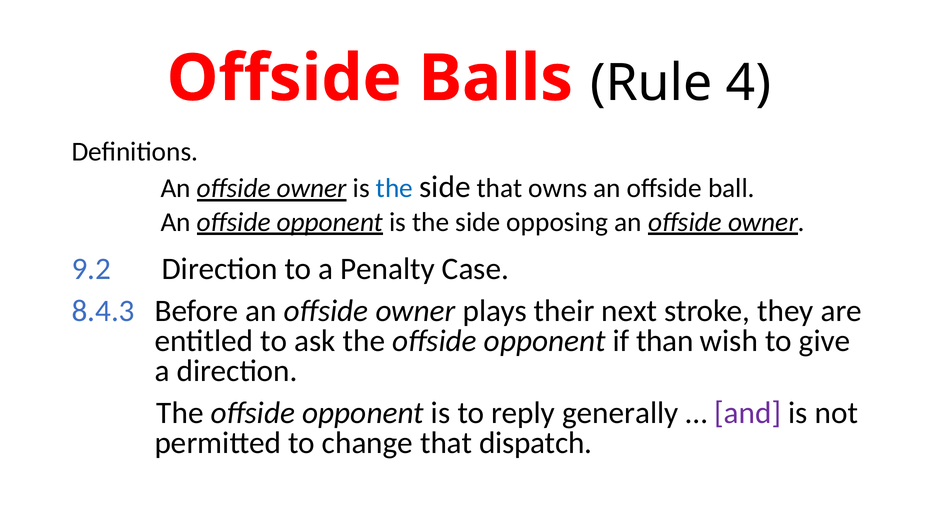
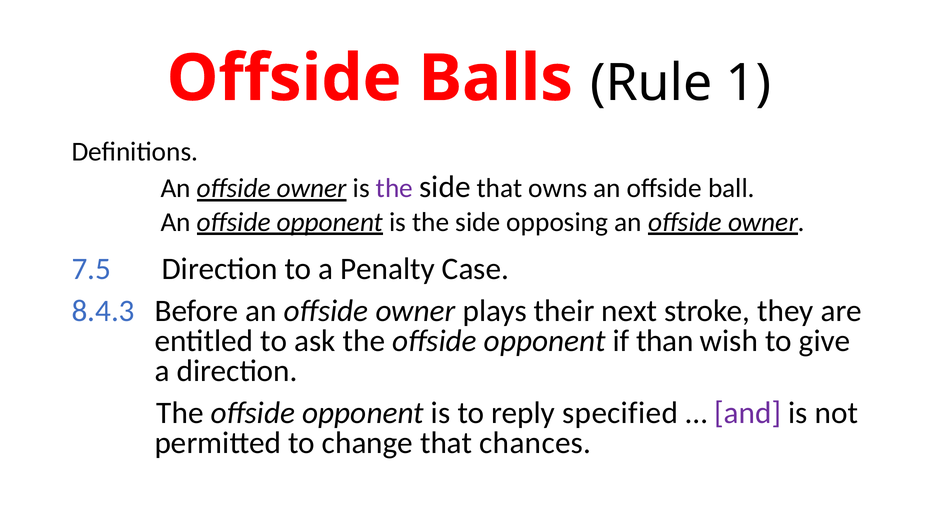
4: 4 -> 1
the at (394, 189) colour: blue -> purple
9.2: 9.2 -> 7.5
generally: generally -> specified
dispatch: dispatch -> chances
